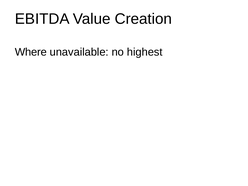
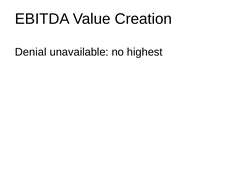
Where: Where -> Denial
